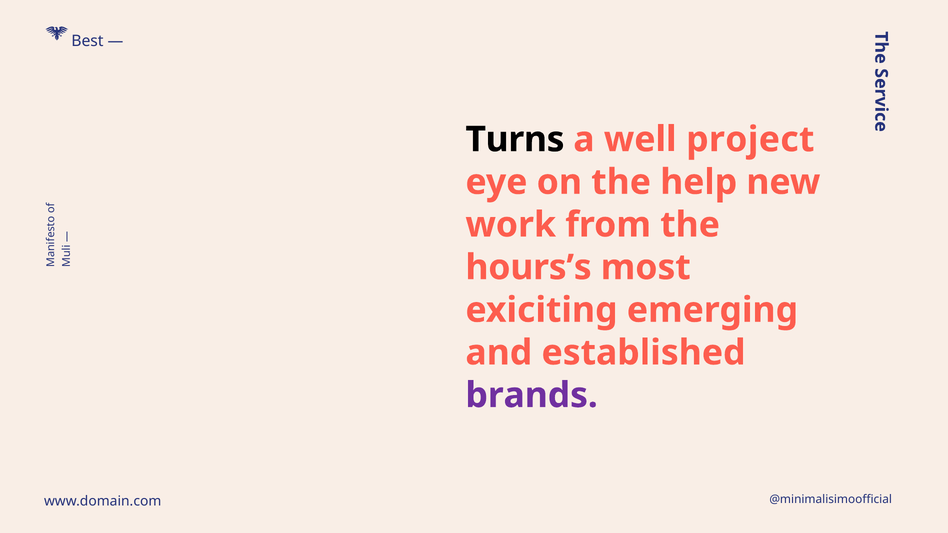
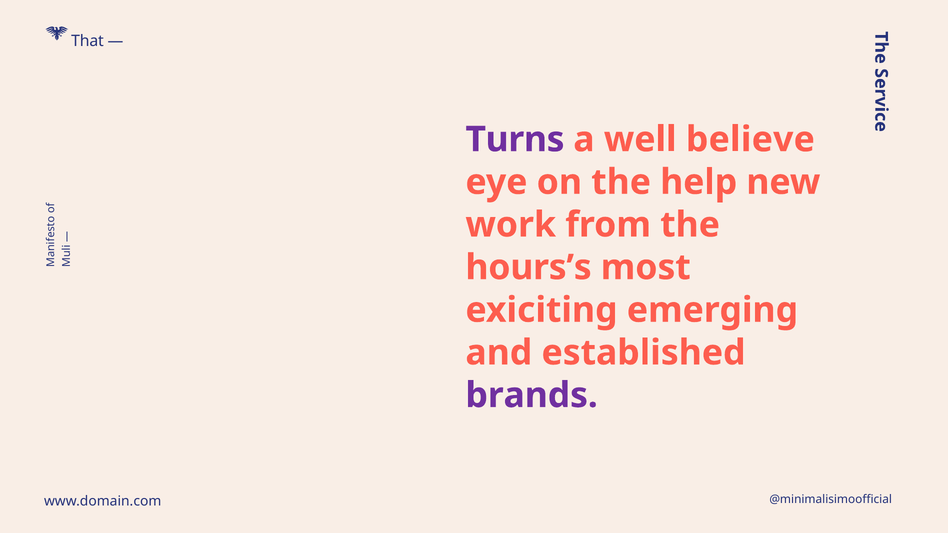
Best: Best -> That
Turns colour: black -> purple
project: project -> believe
